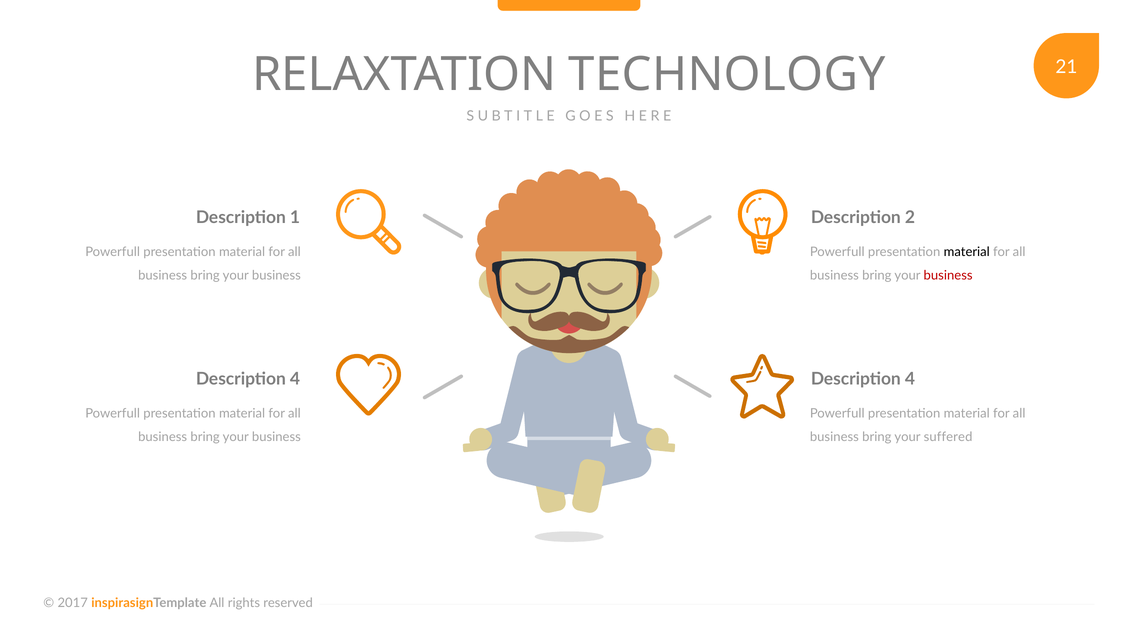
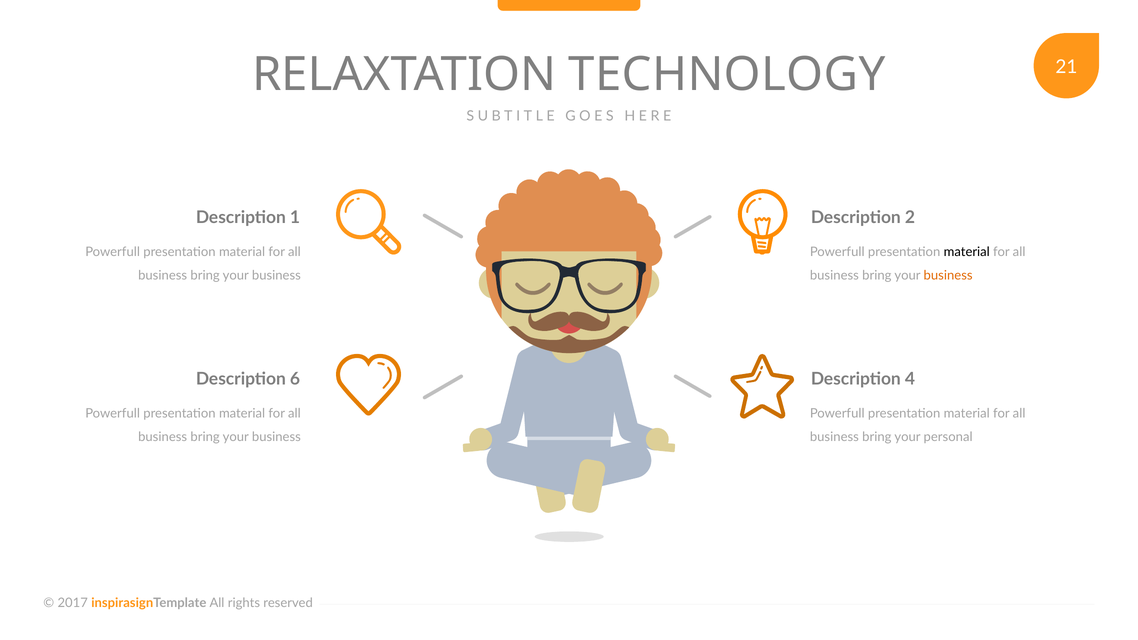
business at (948, 276) colour: red -> orange
4 at (295, 379): 4 -> 6
suffered: suffered -> personal
